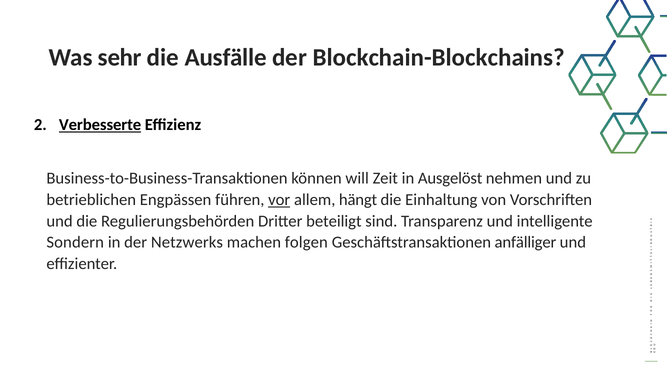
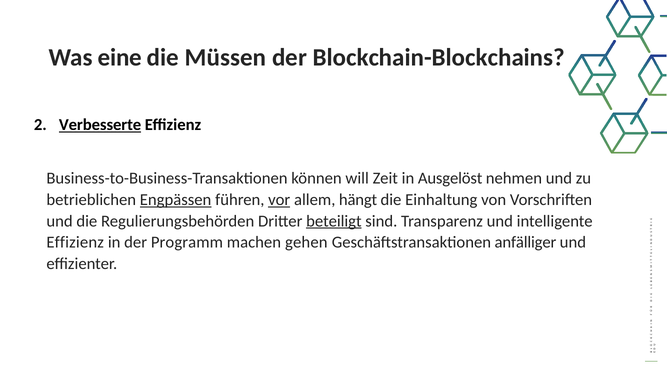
sehr: sehr -> eine
Ausfälle: Ausfälle -> Müssen
Engpässen underline: none -> present
beteiligt underline: none -> present
Sondern at (75, 243): Sondern -> Effizienz
Netzwerks: Netzwerks -> Programm
folgen: folgen -> gehen
